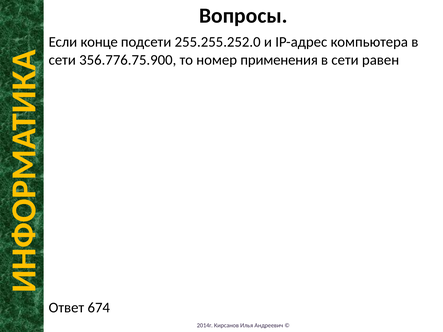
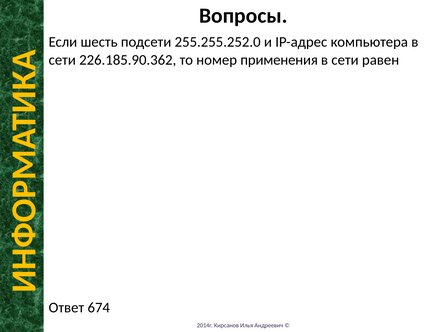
конце: конце -> шесть
356.776.75.900: 356.776.75.900 -> 226.185.90.362
